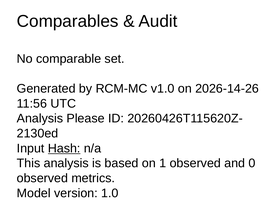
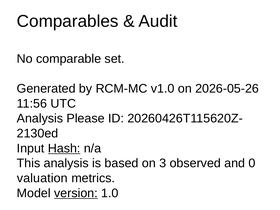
2026-14-26: 2026-14-26 -> 2026-05-26
1: 1 -> 3
observed at (42, 178): observed -> valuation
version underline: none -> present
